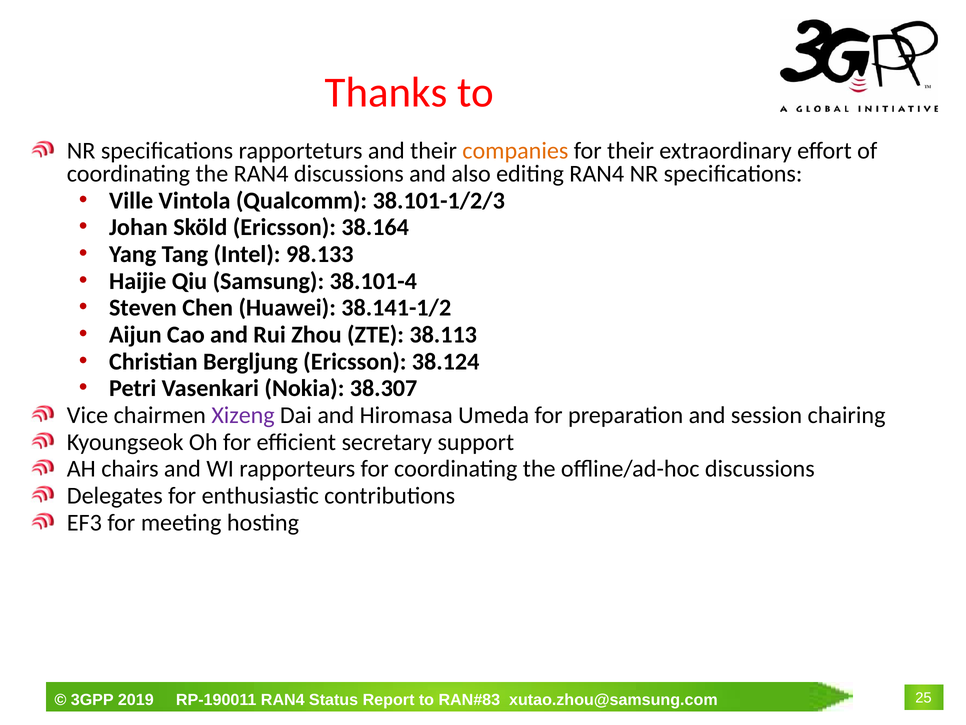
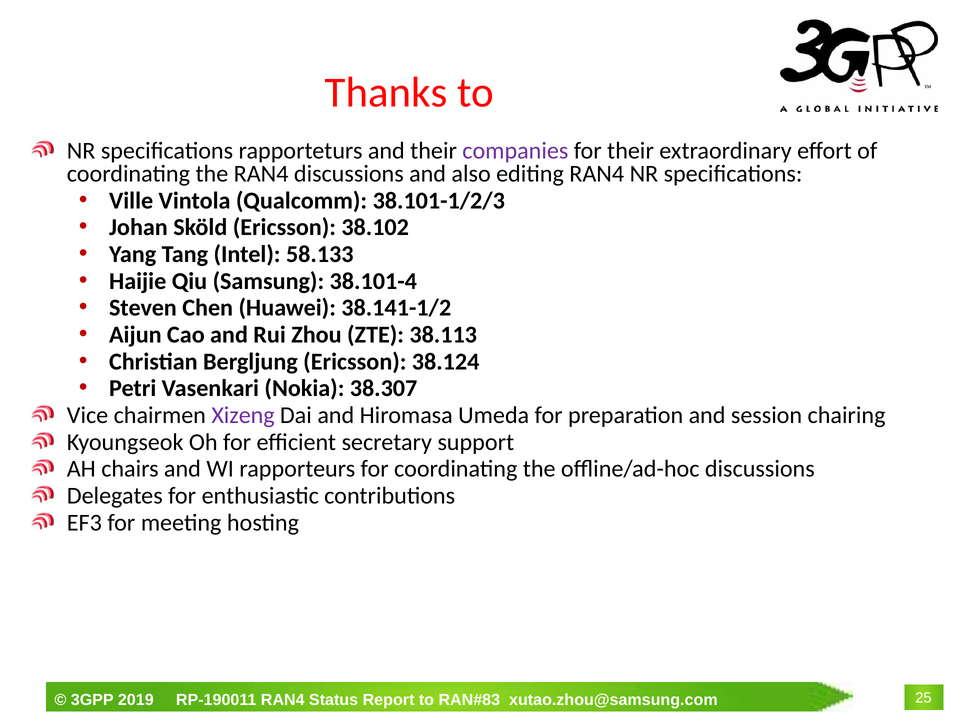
companies colour: orange -> purple
38.164: 38.164 -> 38.102
98.133: 98.133 -> 58.133
